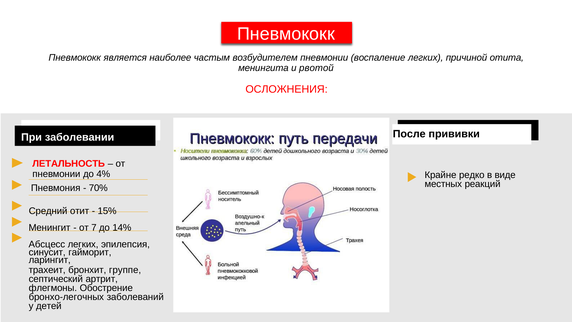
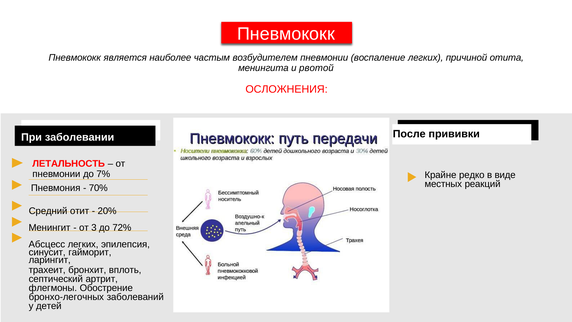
4%: 4% -> 7%
15%: 15% -> 20%
7: 7 -> 3
14%: 14% -> 72%
группе: группе -> вплоть
